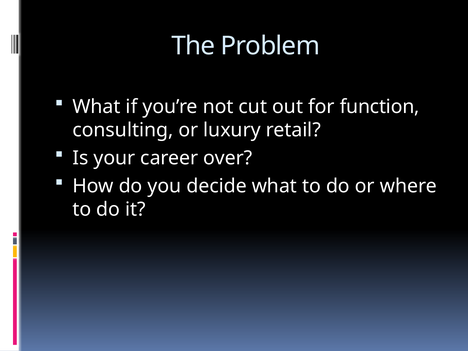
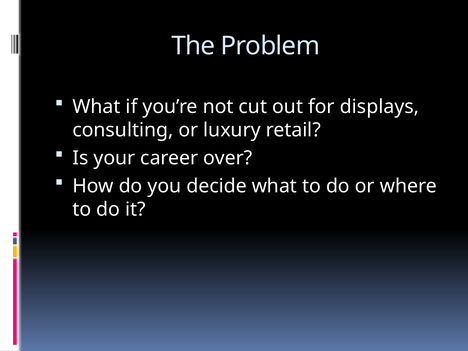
function: function -> displays
